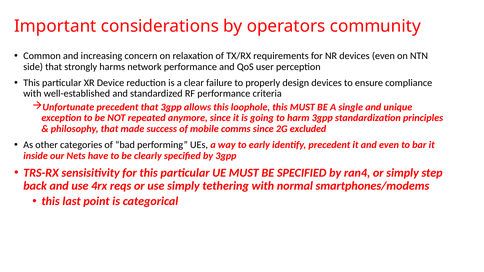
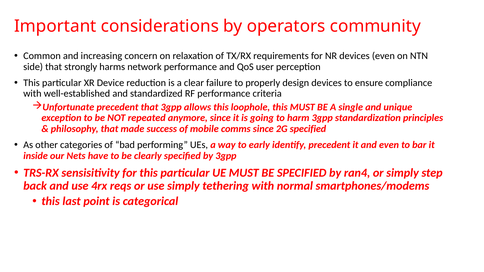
2G excluded: excluded -> specified
